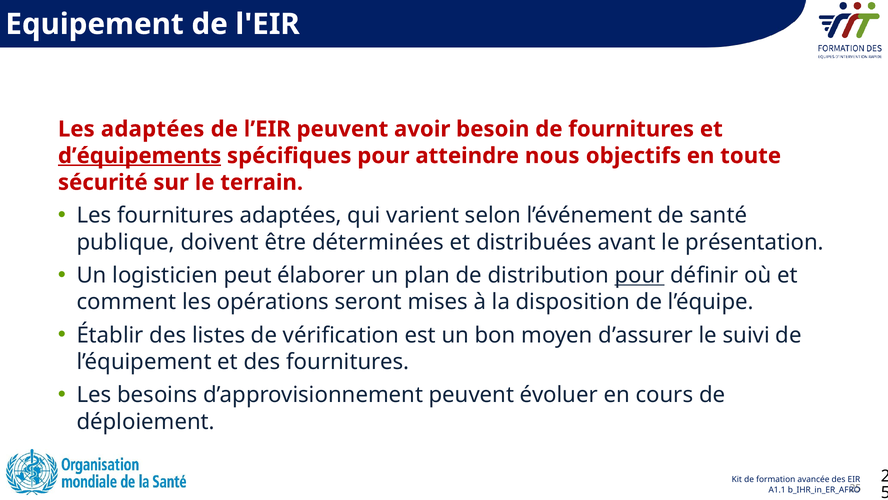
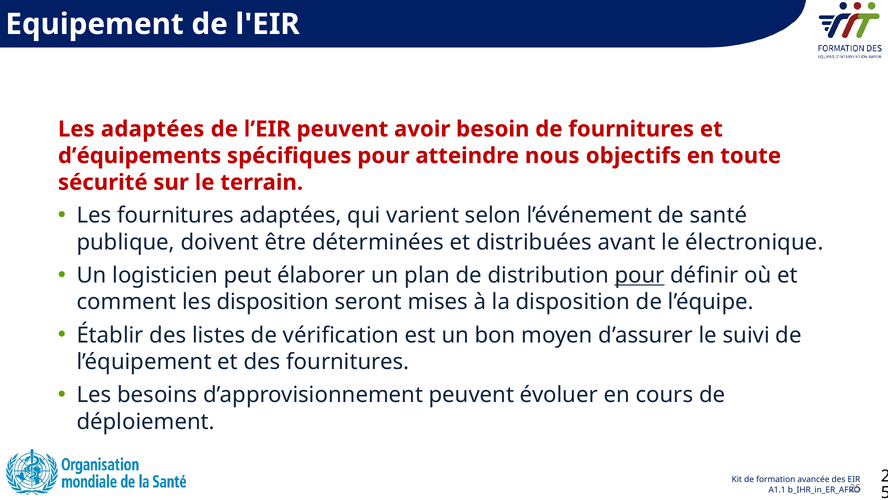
d’équipements underline: present -> none
présentation: présentation -> électronique
les opérations: opérations -> disposition
